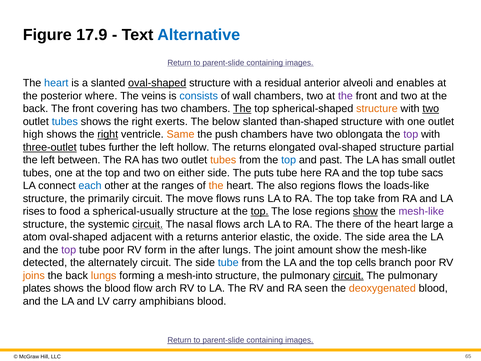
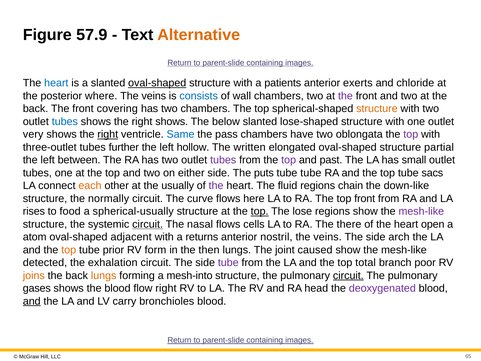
17.9: 17.9 -> 57.9
Alternative colour: blue -> orange
residual: residual -> patients
alveoli: alveoli -> exerts
enables: enables -> chloride
The at (242, 109) underline: present -> none
two at (431, 109) underline: present -> none
right exerts: exerts -> shows
than-shaped: than-shaped -> lose-shaped
high: high -> very
Same colour: orange -> blue
push: push -> pass
three-outlet underline: present -> none
The returns: returns -> written
tubes at (223, 160) colour: orange -> purple
top at (289, 160) colour: blue -> purple
tube here: here -> tube
each colour: blue -> orange
ranges: ranges -> usually
the at (216, 186) colour: orange -> purple
also: also -> fluid
regions flows: flows -> chain
loads-like: loads-like -> down-like
primarily: primarily -> normally
move: move -> curve
runs: runs -> here
top take: take -> front
show at (365, 211) underline: present -> none
flows arch: arch -> cells
large: large -> open
elastic: elastic -> nostril
oxide at (328, 237): oxide -> veins
area: area -> arch
top at (69, 250) colour: purple -> orange
tube poor: poor -> prior
after: after -> then
amount: amount -> caused
alternately: alternately -> exhalation
tube at (228, 263) colour: blue -> purple
cells: cells -> total
plates: plates -> gases
flow arch: arch -> right
seen: seen -> head
deoxygenated colour: orange -> purple
and at (32, 301) underline: none -> present
amphibians: amphibians -> bronchioles
